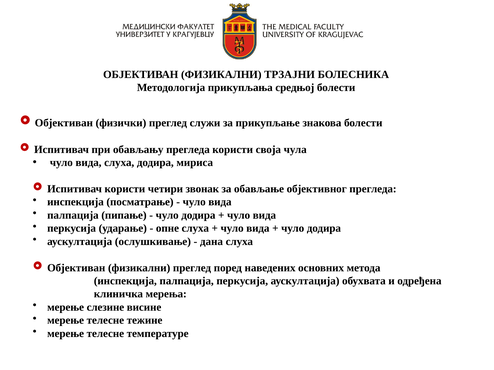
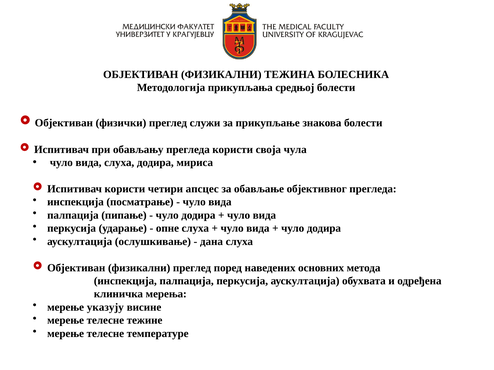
ТРЗАЈНИ: ТРЗАЈНИ -> ТЕЖИНА
звонак: звонак -> апсцес
слезине: слезине -> указују
